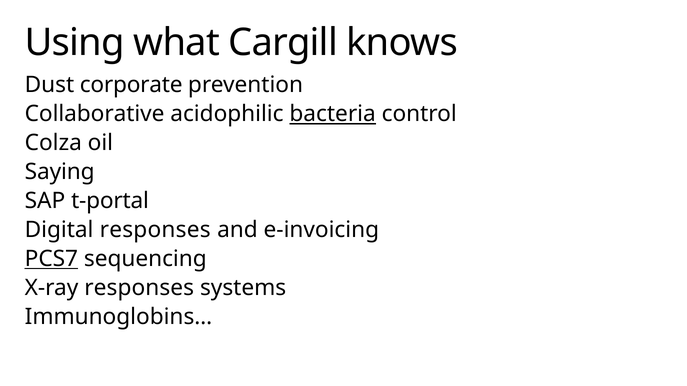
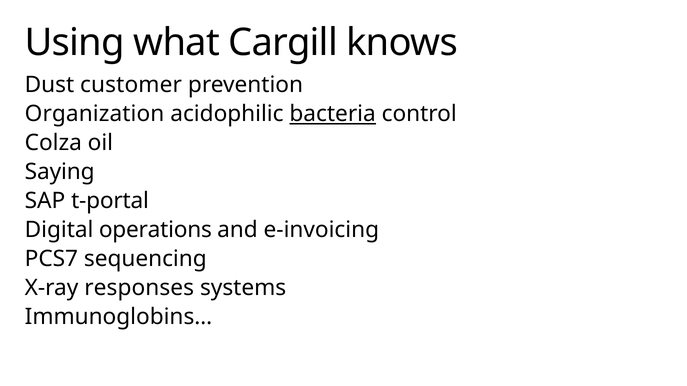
corporate: corporate -> customer
Collaborative: Collaborative -> Organization
Digital responses: responses -> operations
PCS7 underline: present -> none
